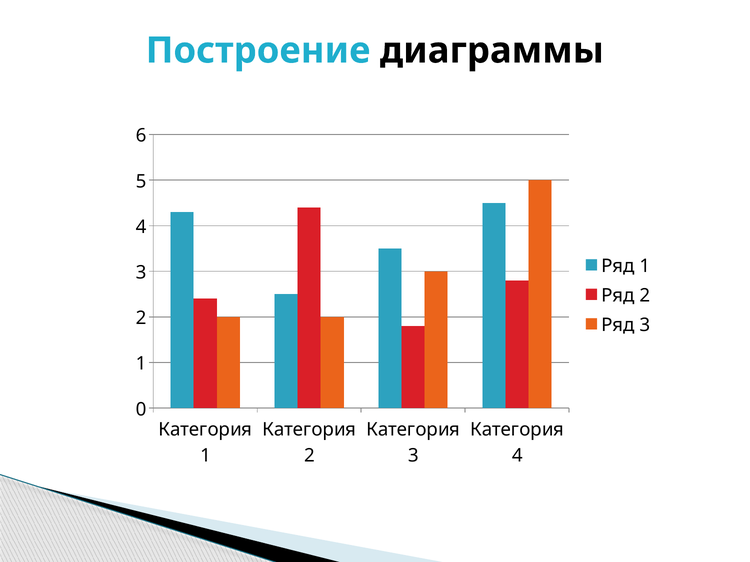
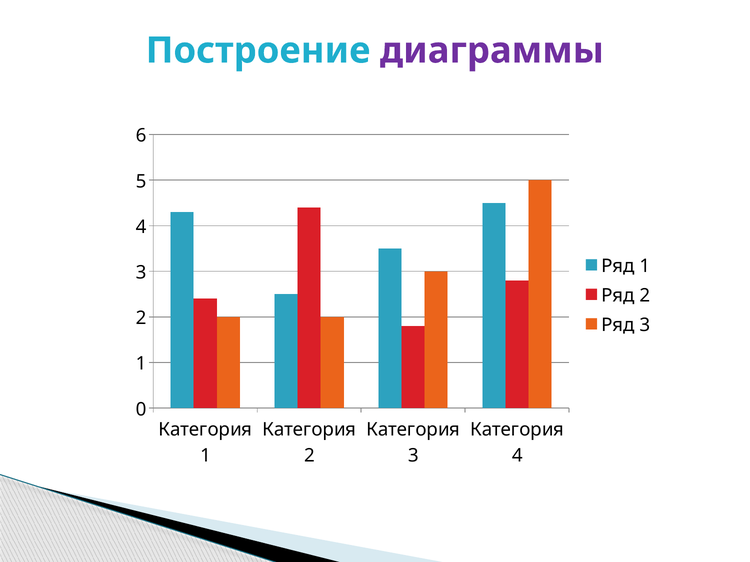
диаграммы colour: black -> purple
